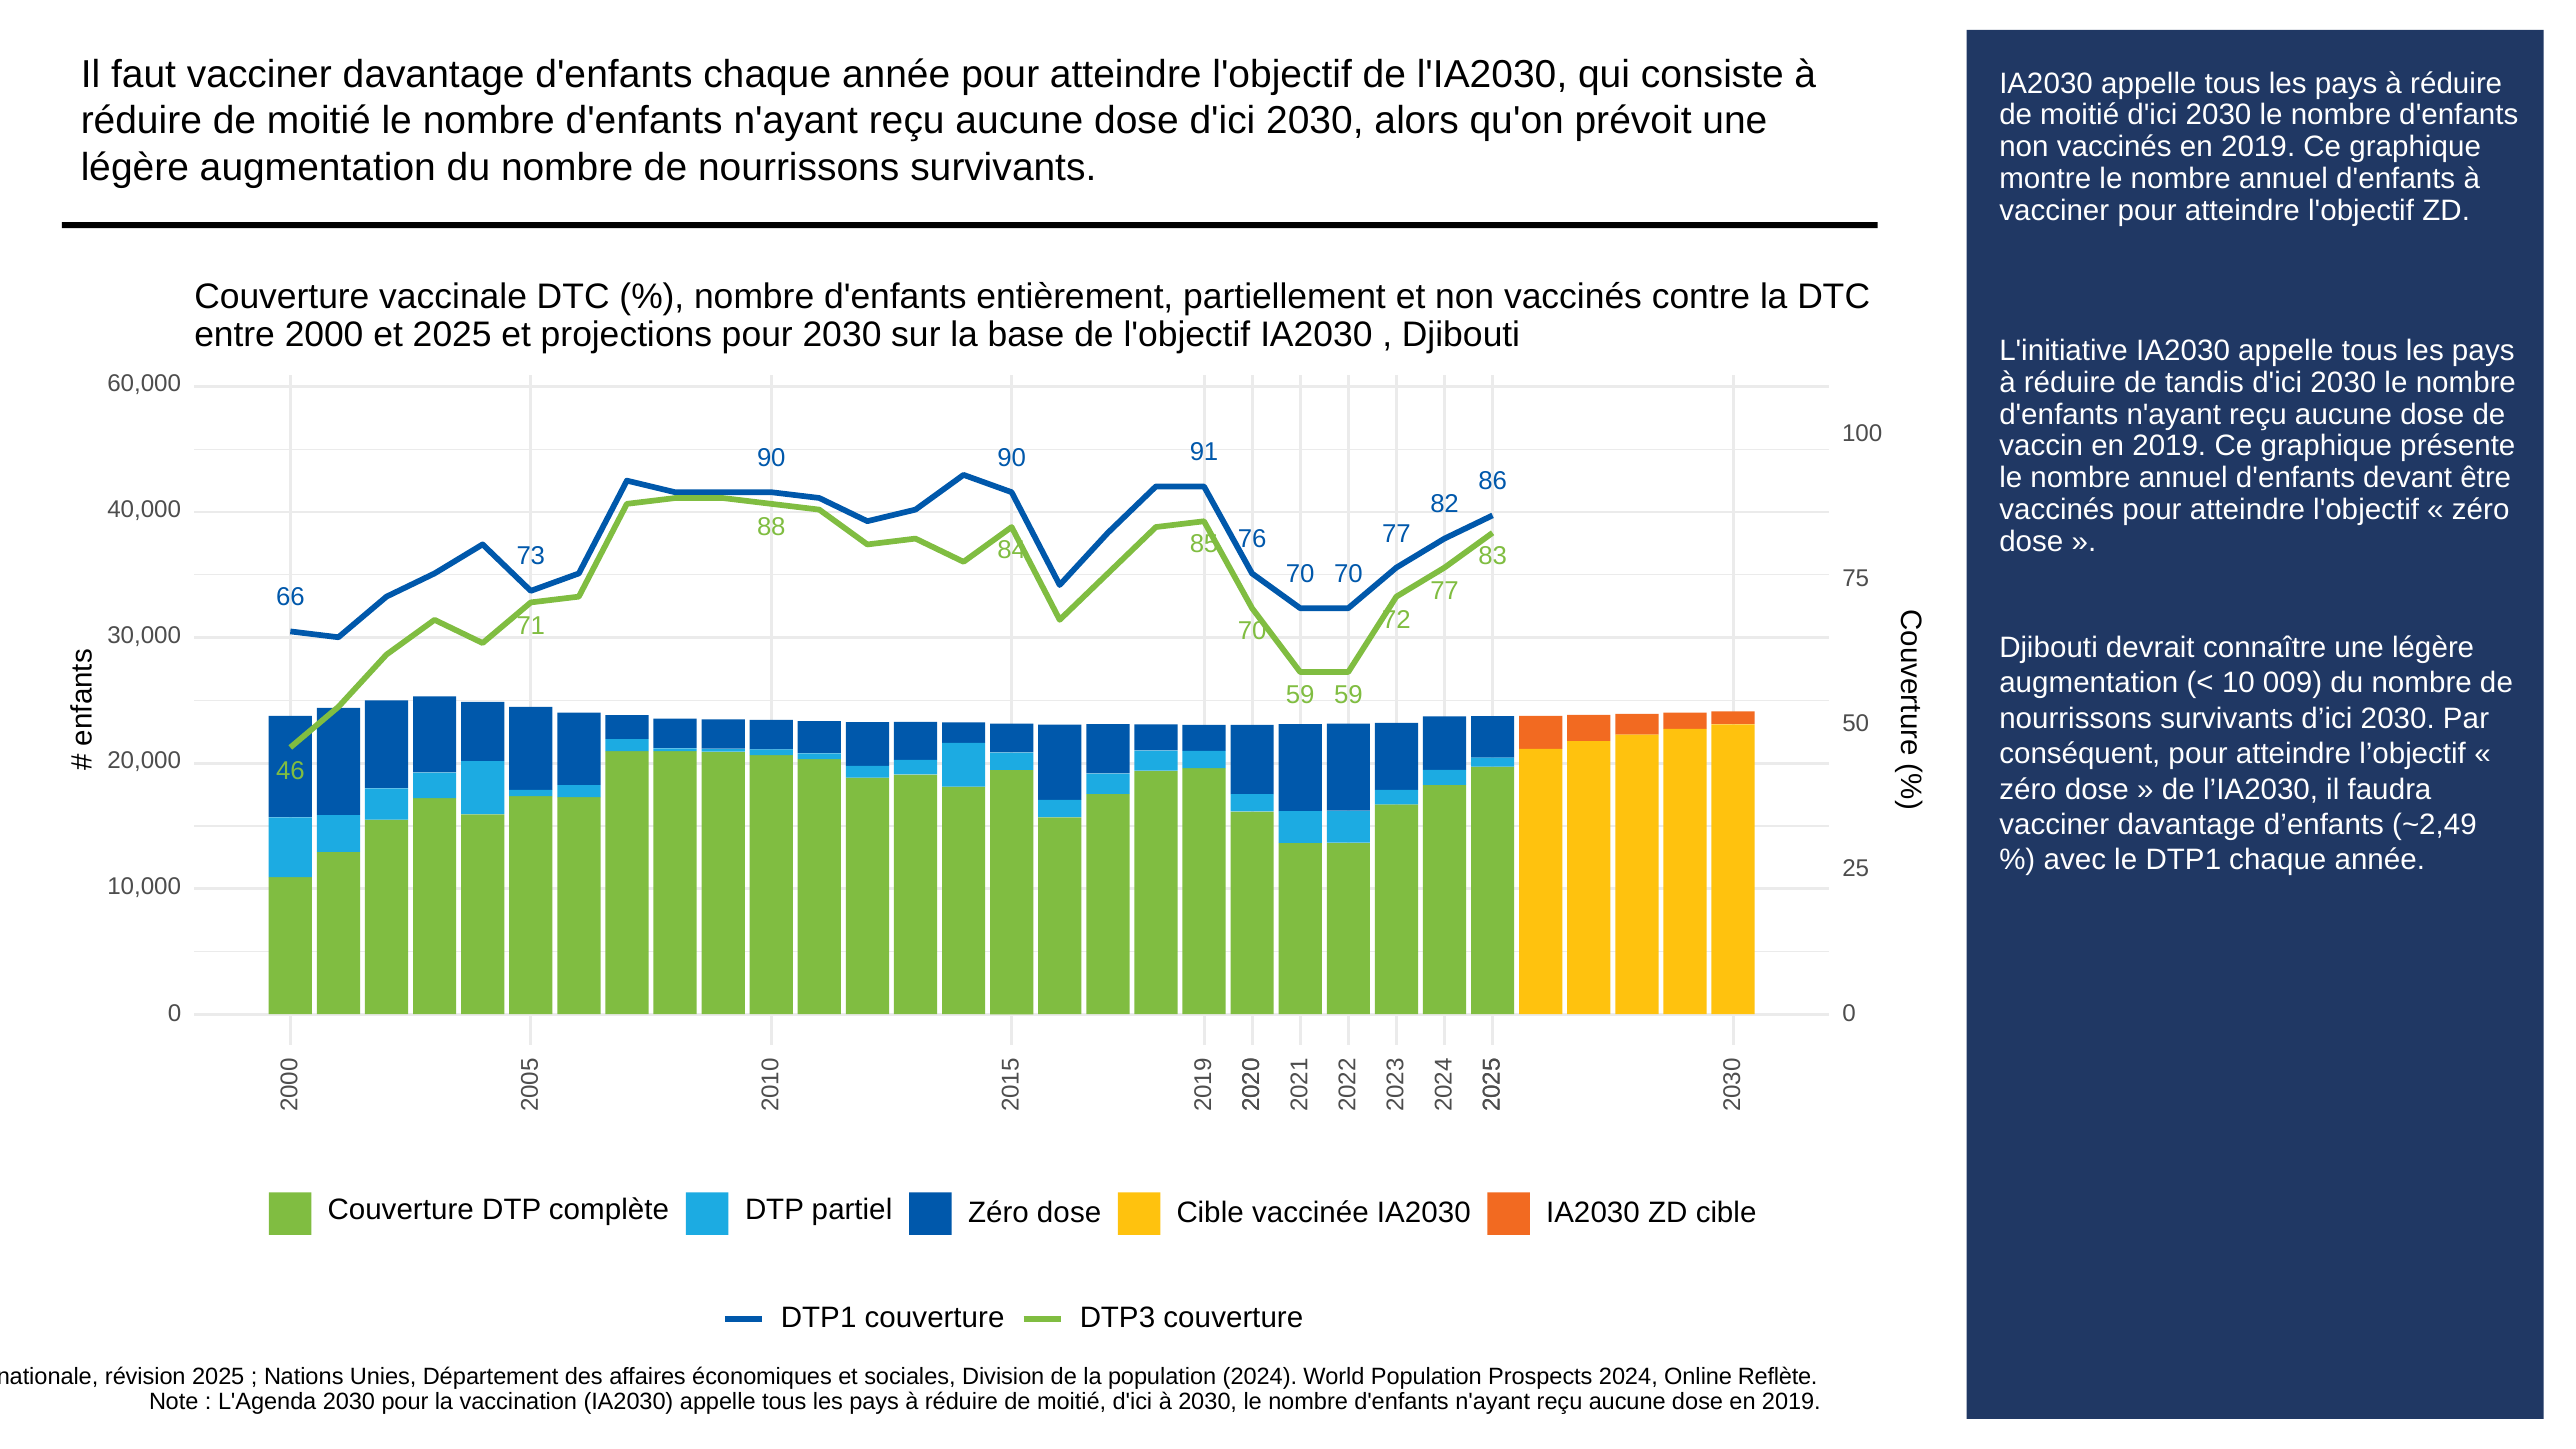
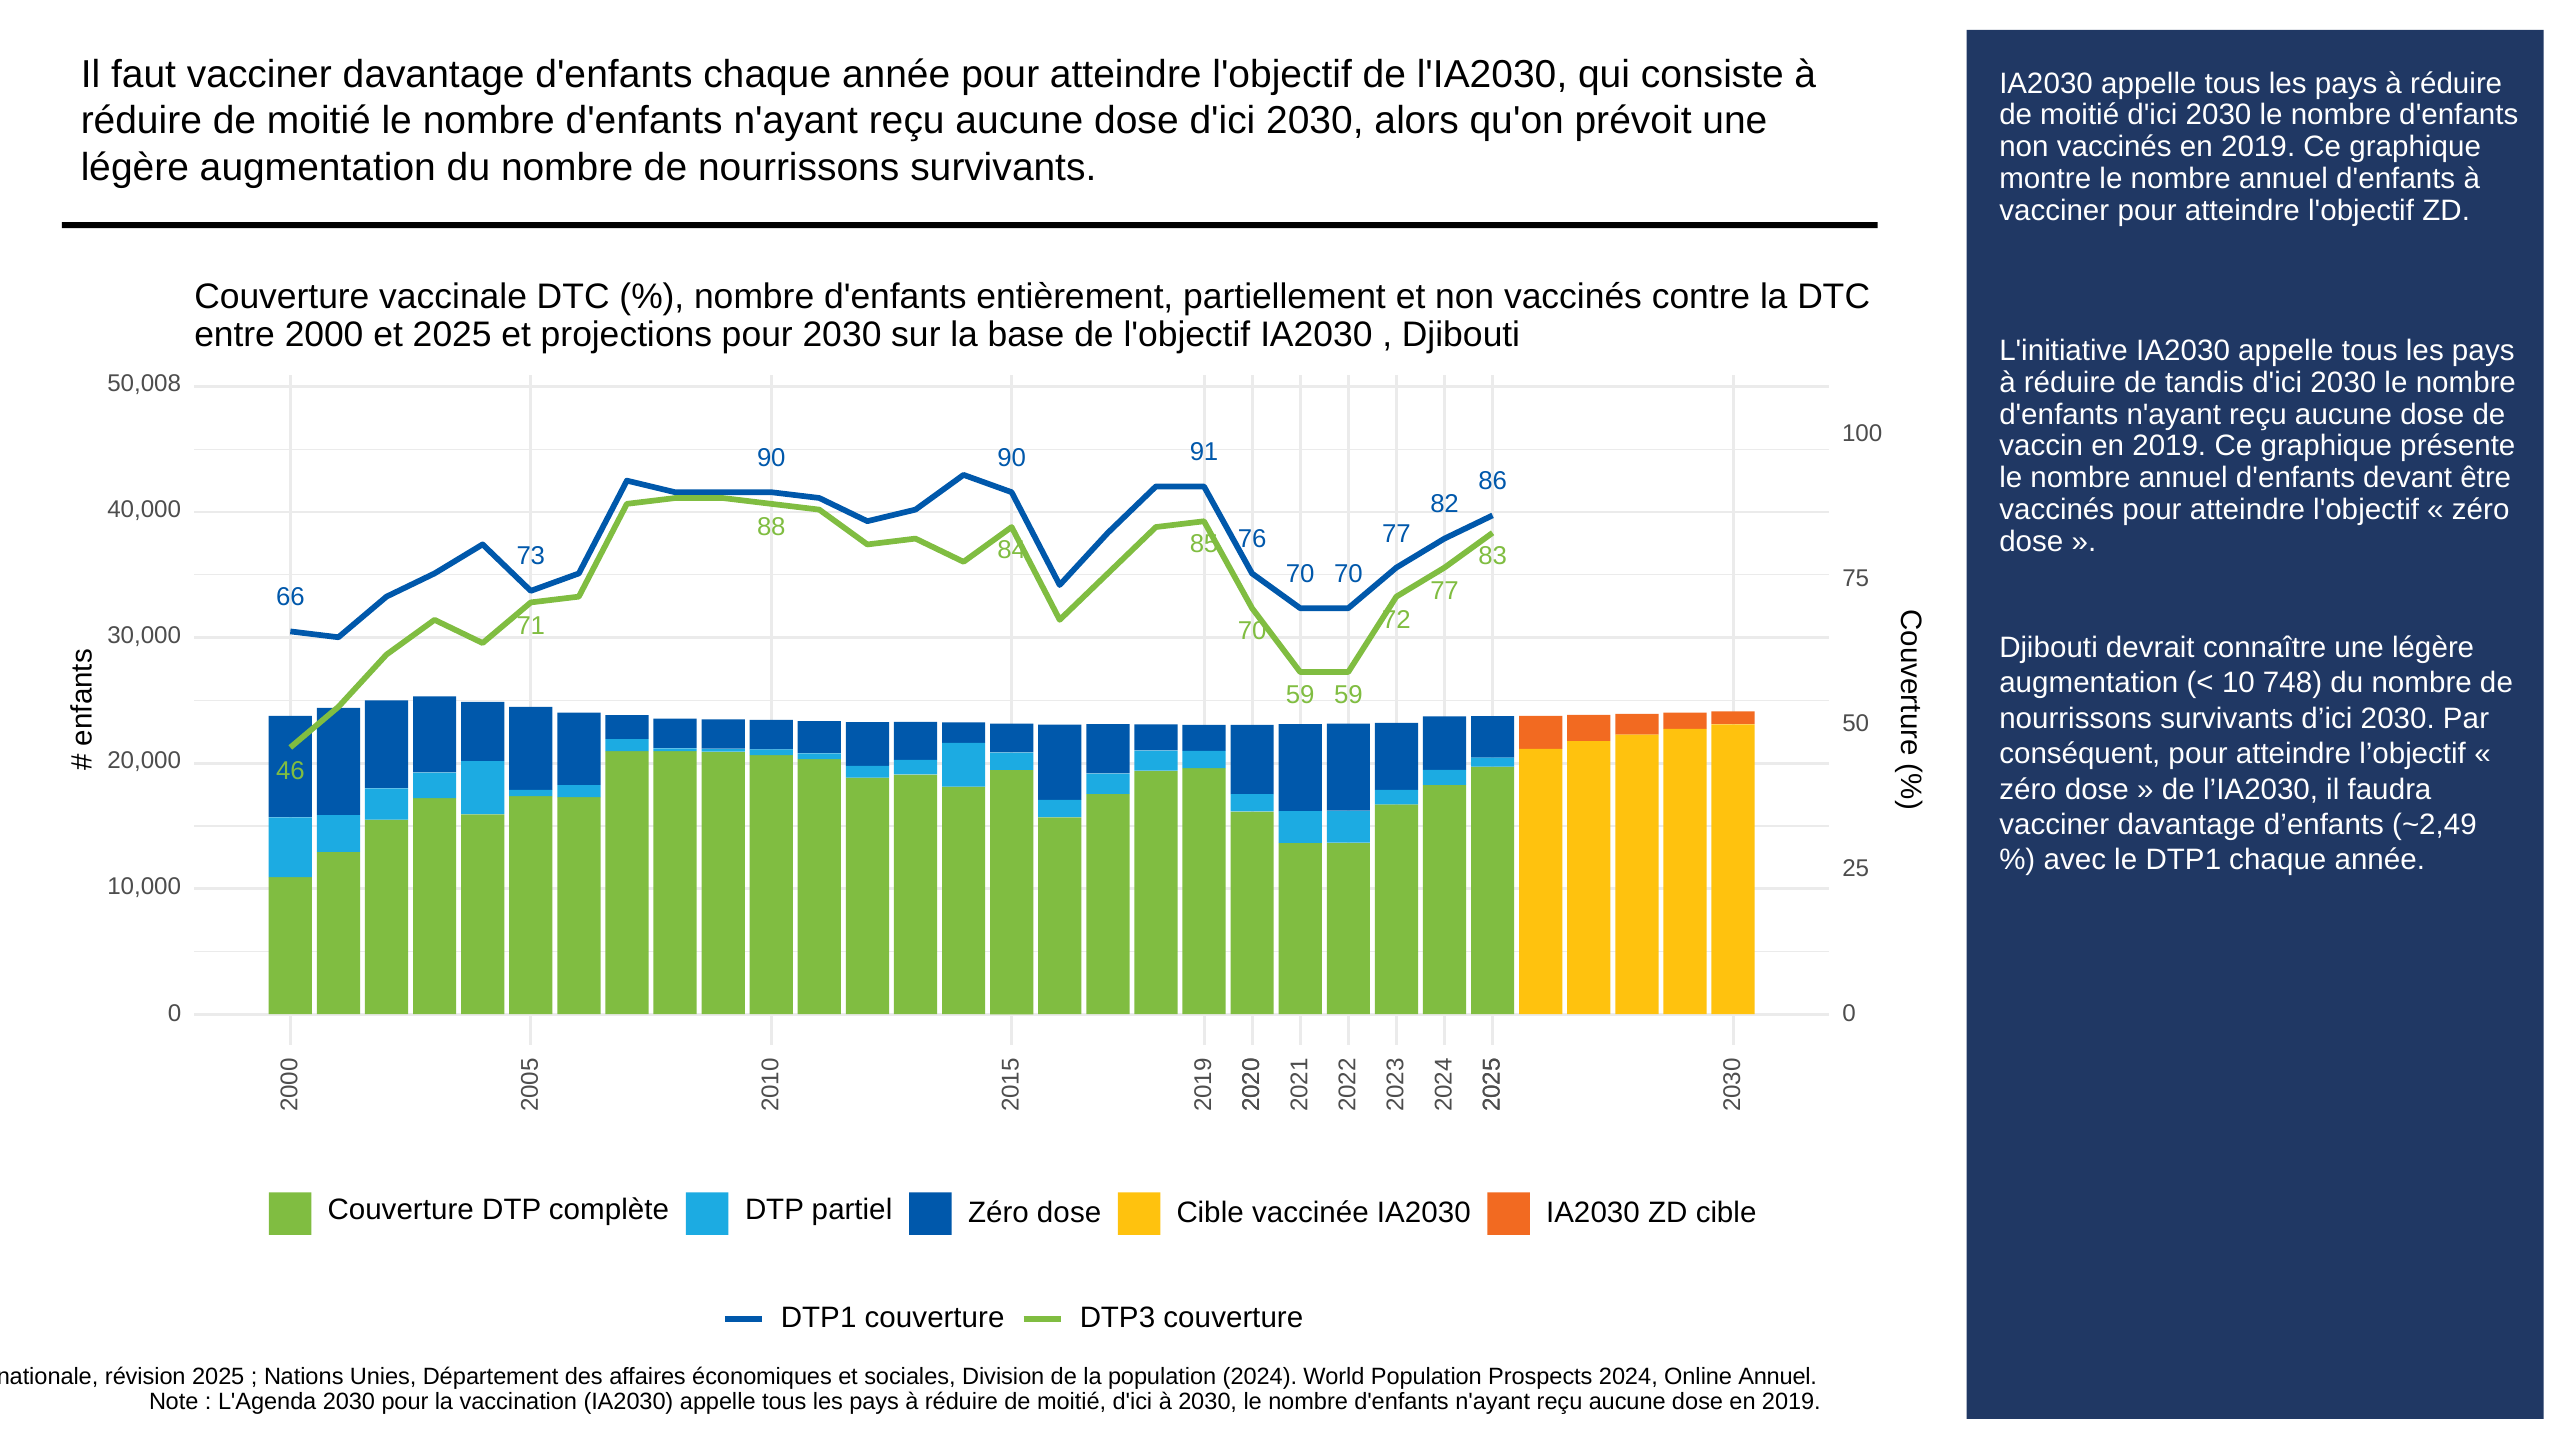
60,000: 60,000 -> 50,008
009: 009 -> 748
Online Reflète: Reflète -> Annuel
